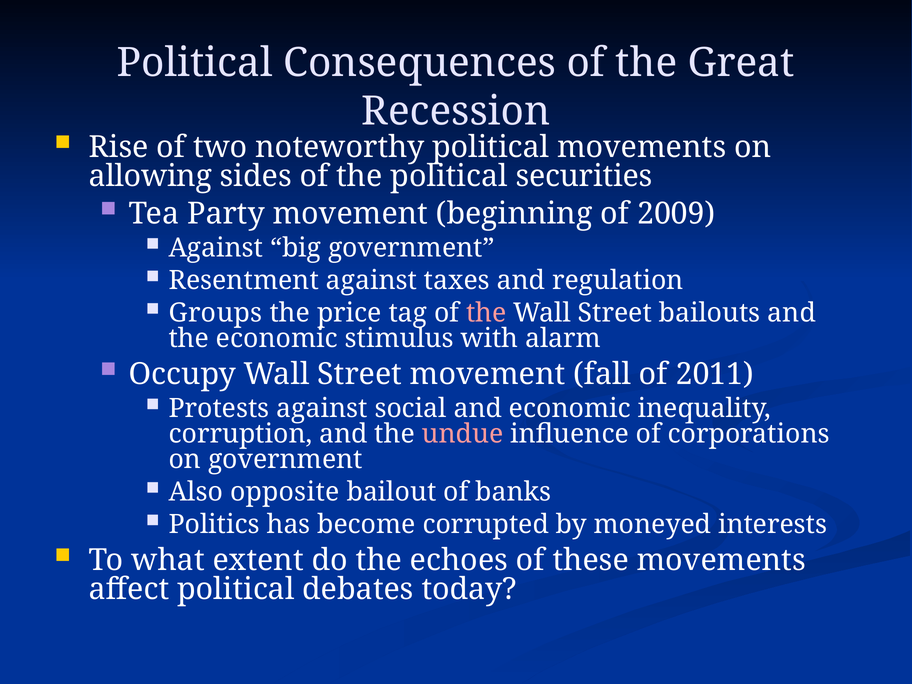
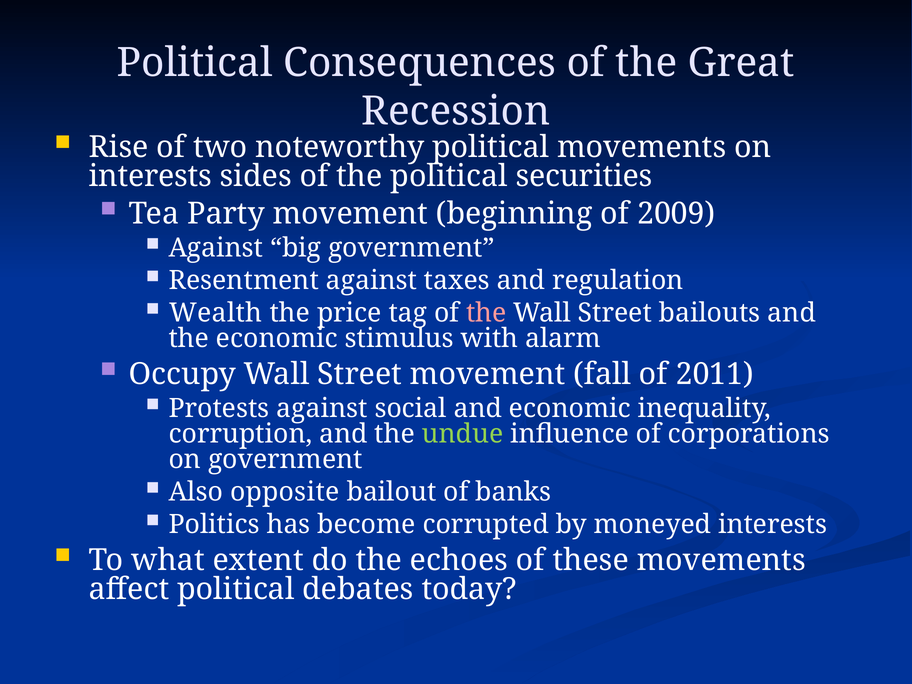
allowing at (150, 176): allowing -> interests
Groups: Groups -> Wealth
undue colour: pink -> light green
